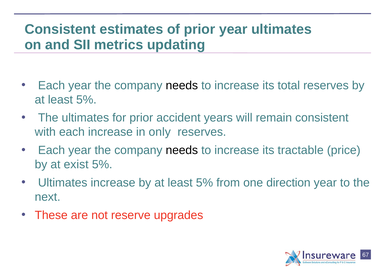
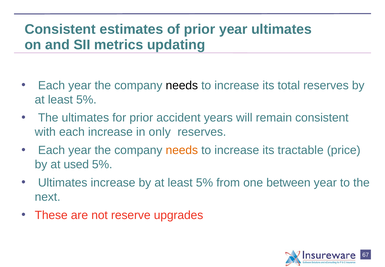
needs at (182, 150) colour: black -> orange
exist: exist -> used
direction: direction -> between
